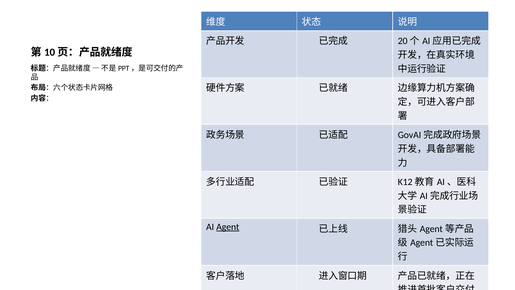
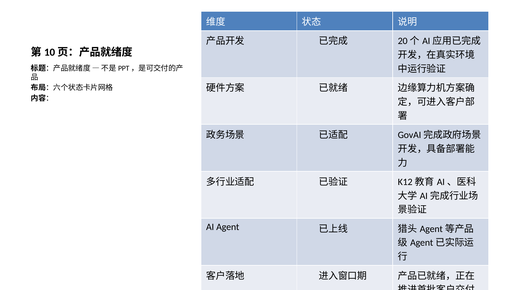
Agent underline: present -> none
